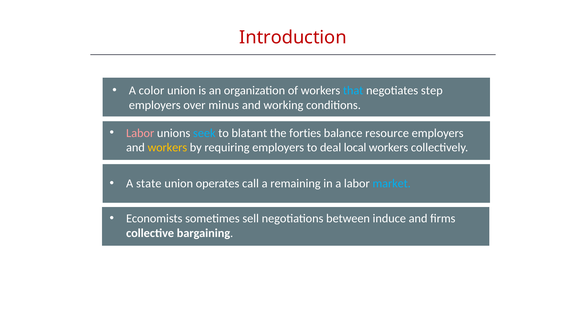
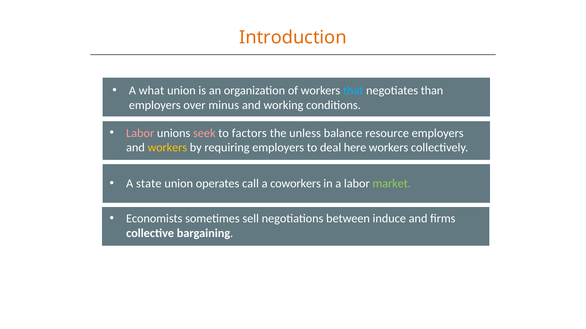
Introduction colour: red -> orange
color: color -> what
step: step -> than
seek colour: light blue -> pink
blatant: blatant -> factors
forties: forties -> unless
local: local -> here
remaining: remaining -> coworkers
market colour: light blue -> light green
